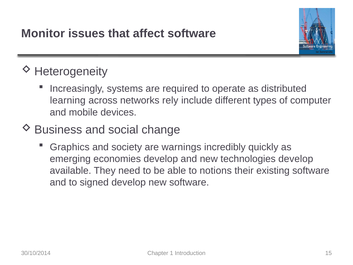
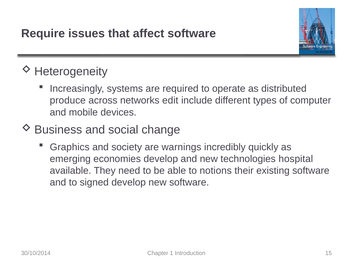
Monitor: Monitor -> Require
learning: learning -> produce
rely: rely -> edit
technologies develop: develop -> hospital
